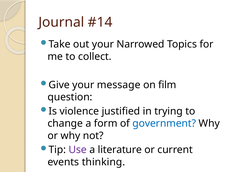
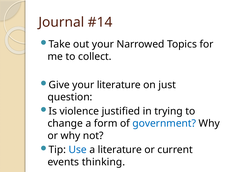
your message: message -> literature
film: film -> just
Use colour: purple -> blue
